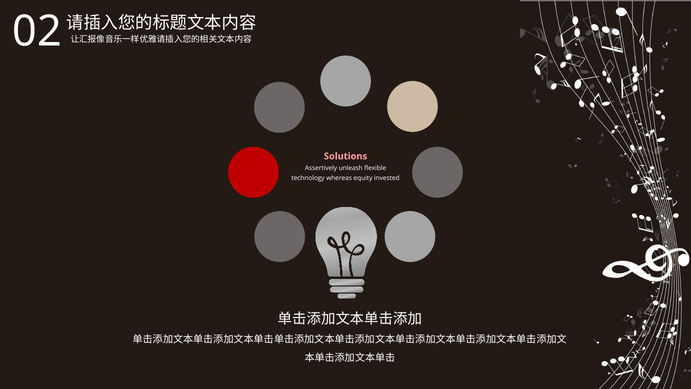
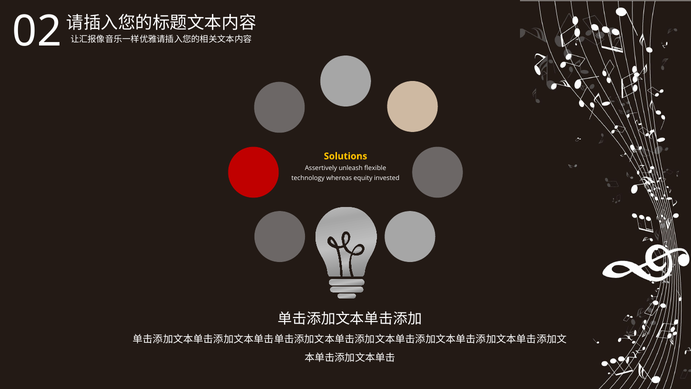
Solutions colour: pink -> yellow
